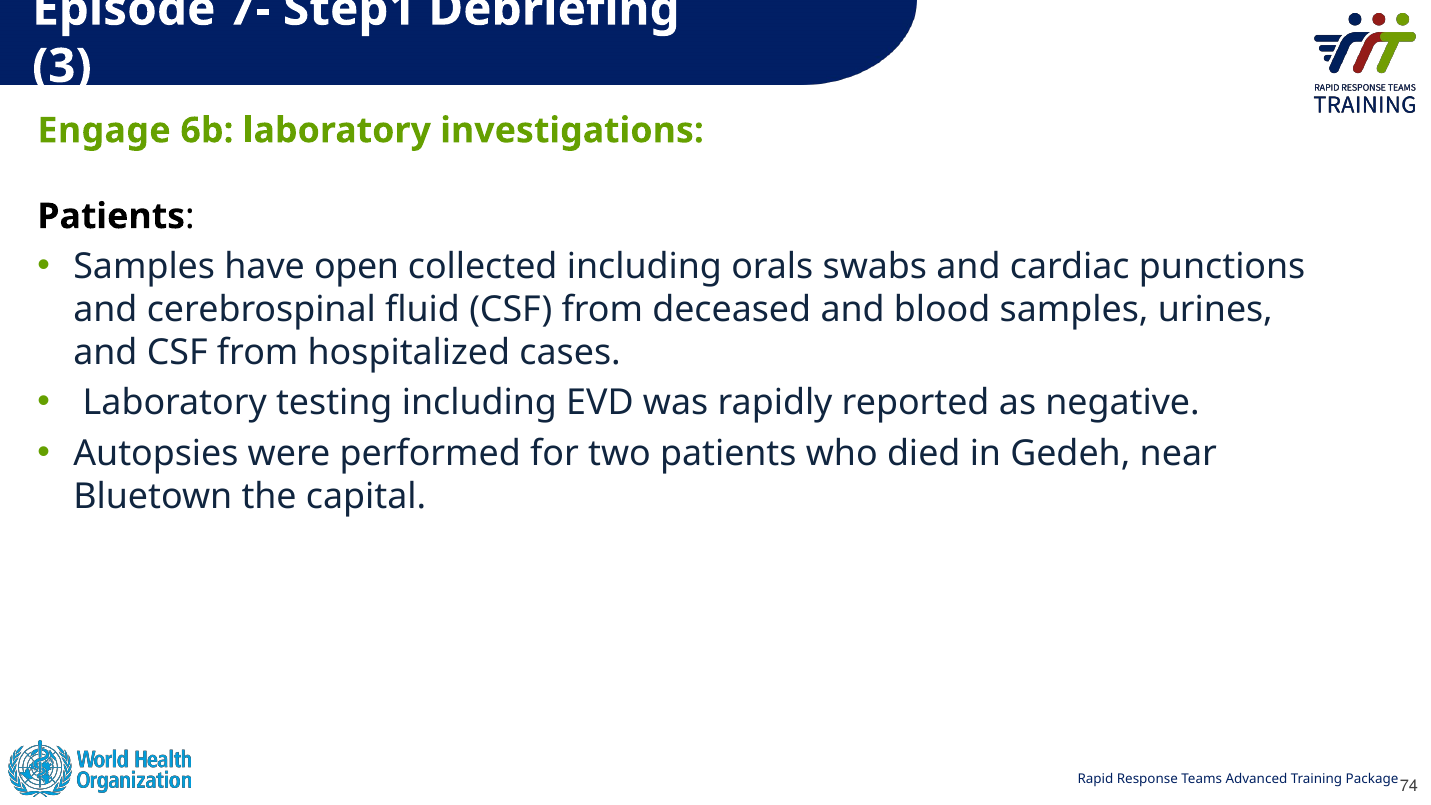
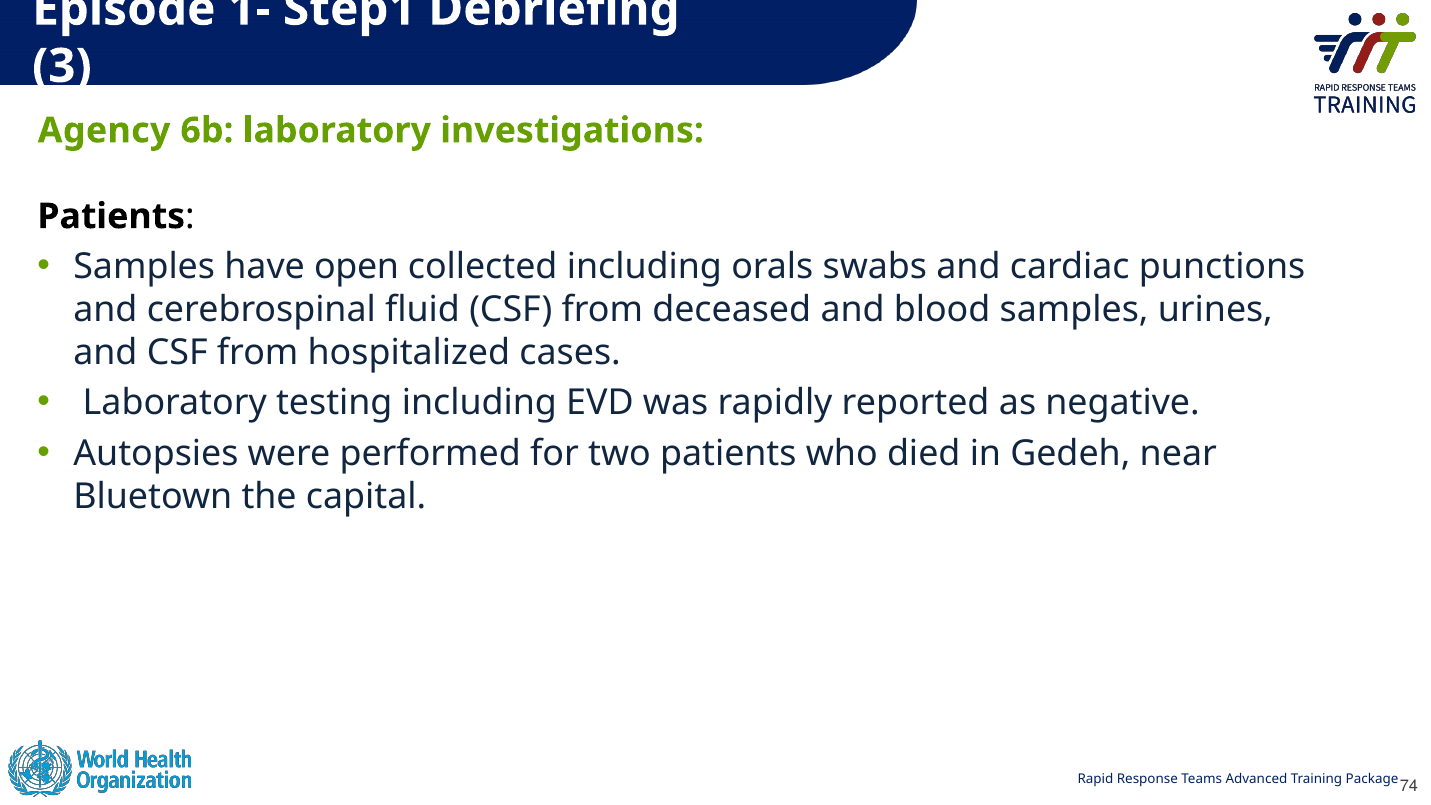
7-: 7- -> 1-
Engage: Engage -> Agency
